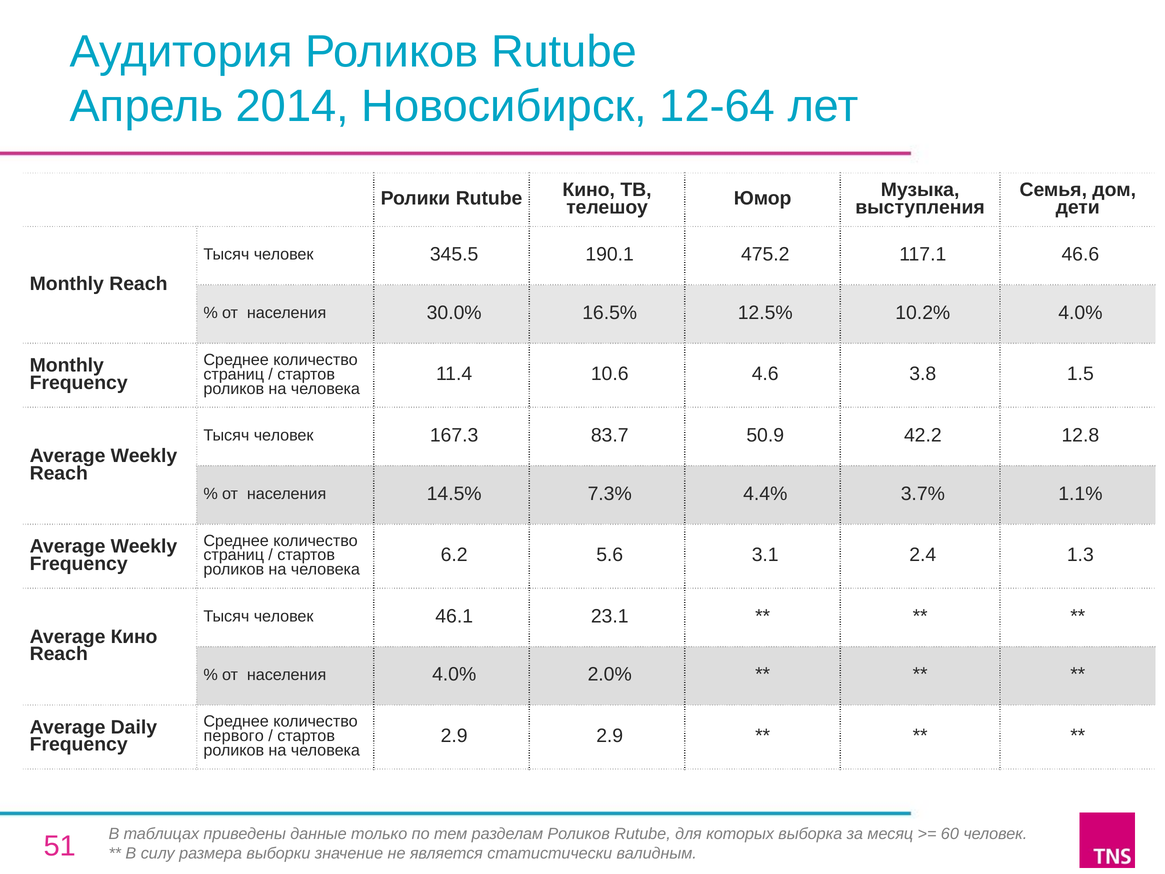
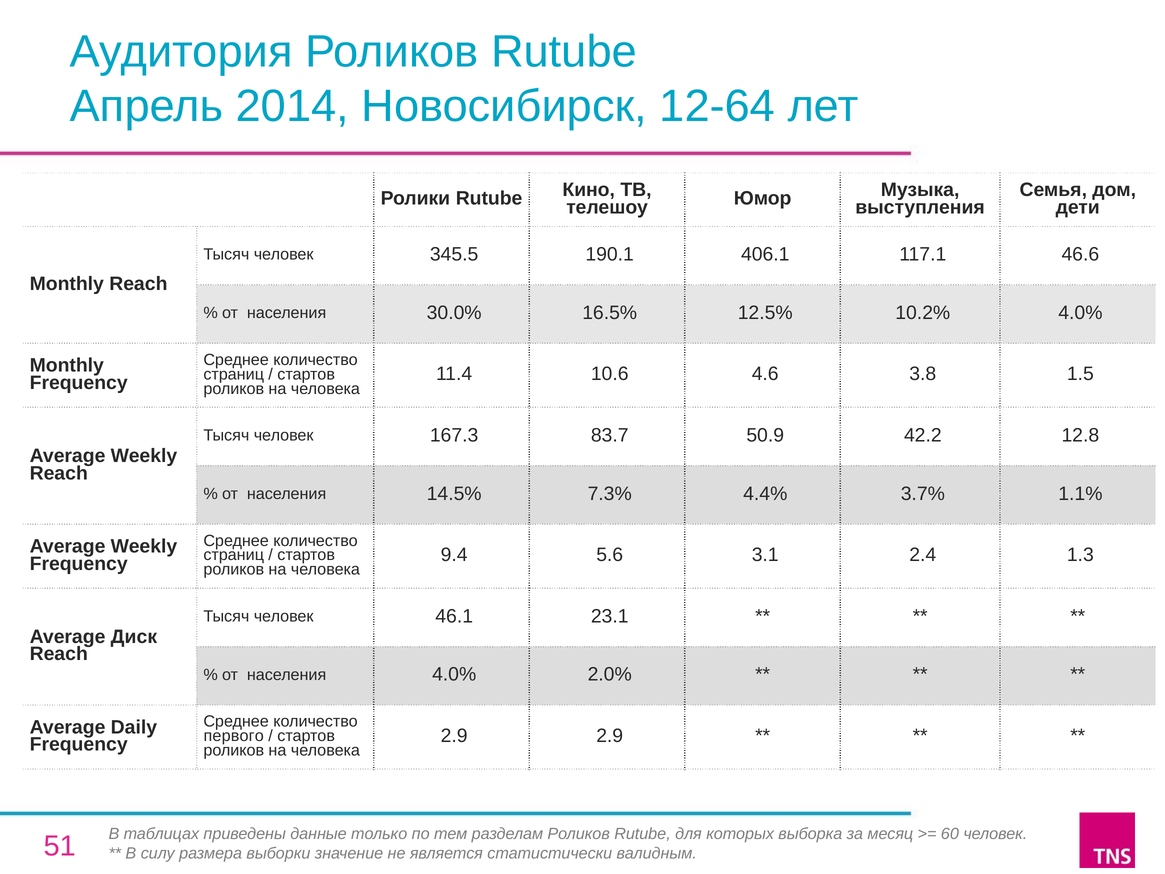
475.2: 475.2 -> 406.1
6.2: 6.2 -> 9.4
Average Кино: Кино -> Диск
